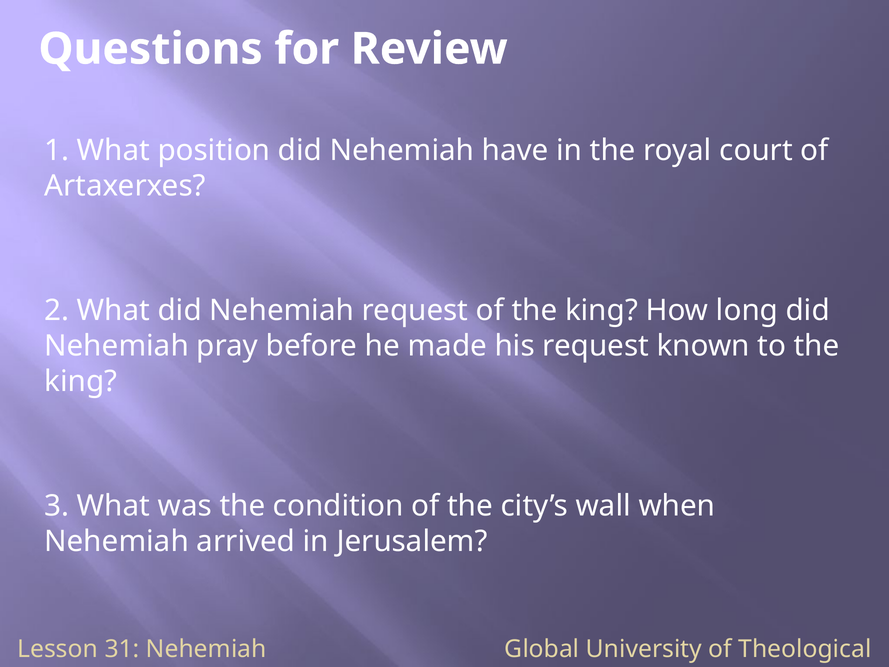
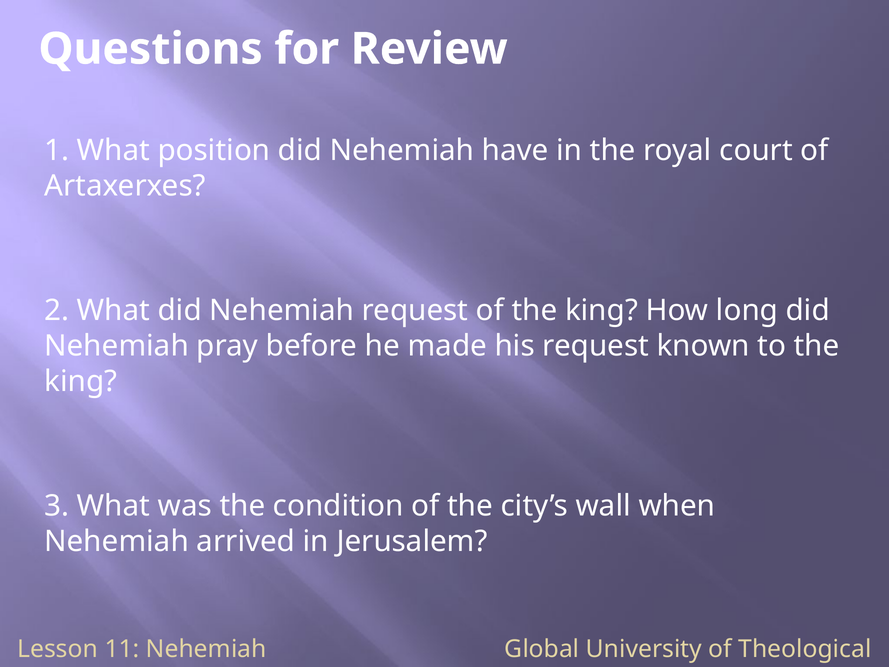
31: 31 -> 11
